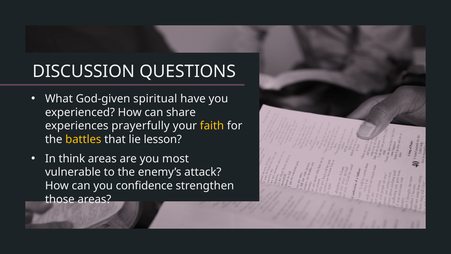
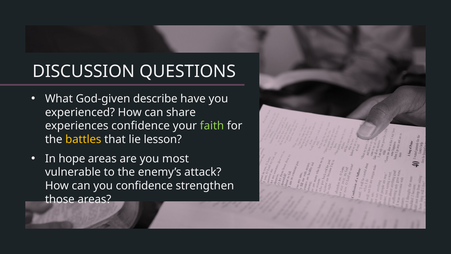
spiritual: spiritual -> describe
experiences prayerfully: prayerfully -> confidence
faith colour: yellow -> light green
think: think -> hope
